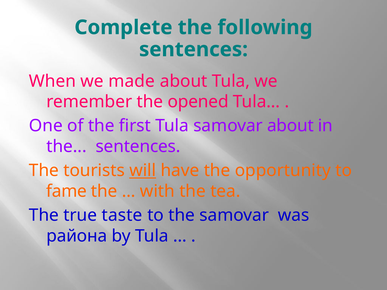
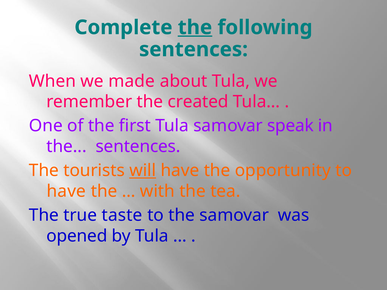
the at (195, 27) underline: none -> present
opened: opened -> created
samovar about: about -> speak
fame at (66, 191): fame -> have
района: района -> opened
